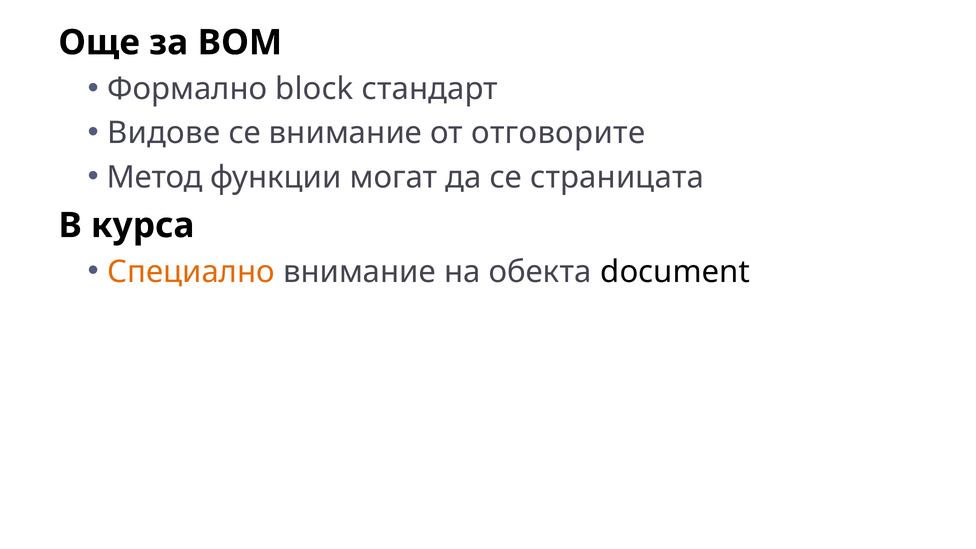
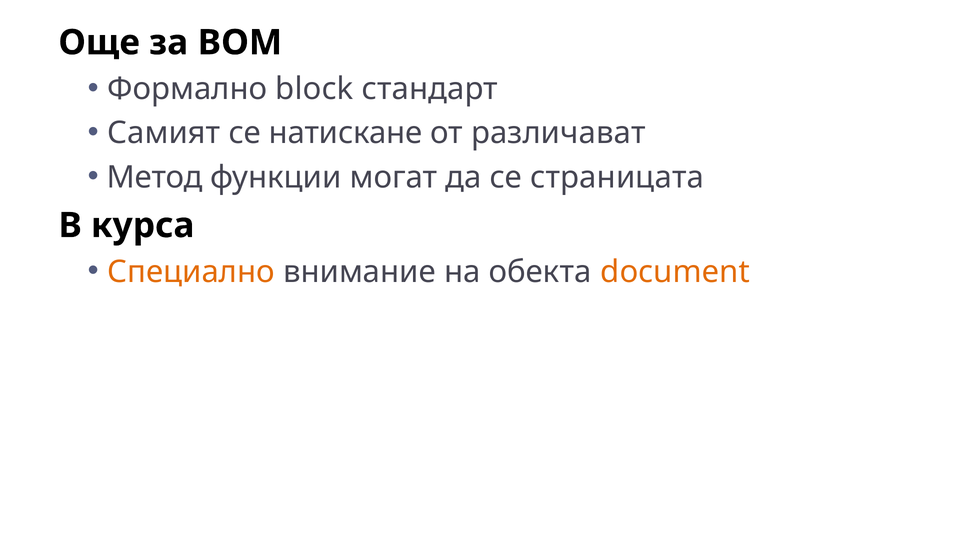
Видове: Видове -> Самият
се внимание: внимание -> натискане
отговорите: отговорите -> различават
document colour: black -> orange
